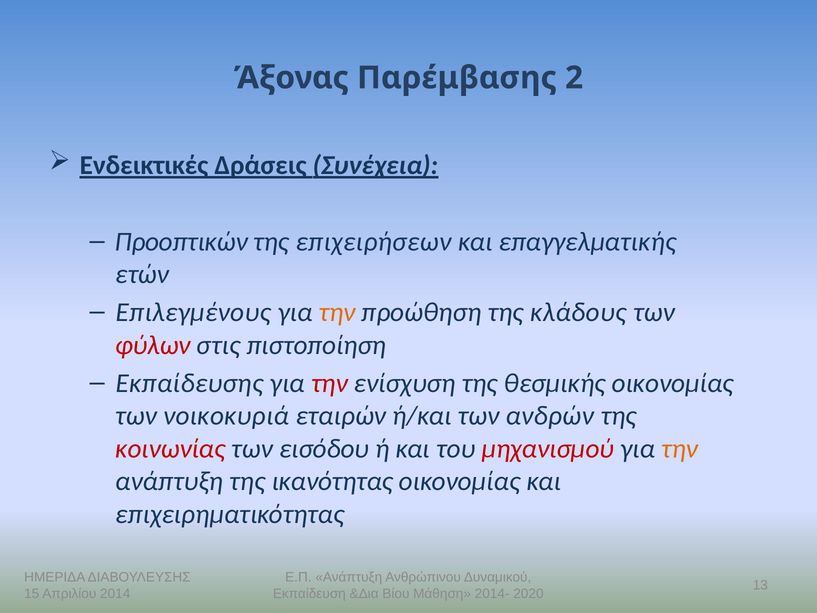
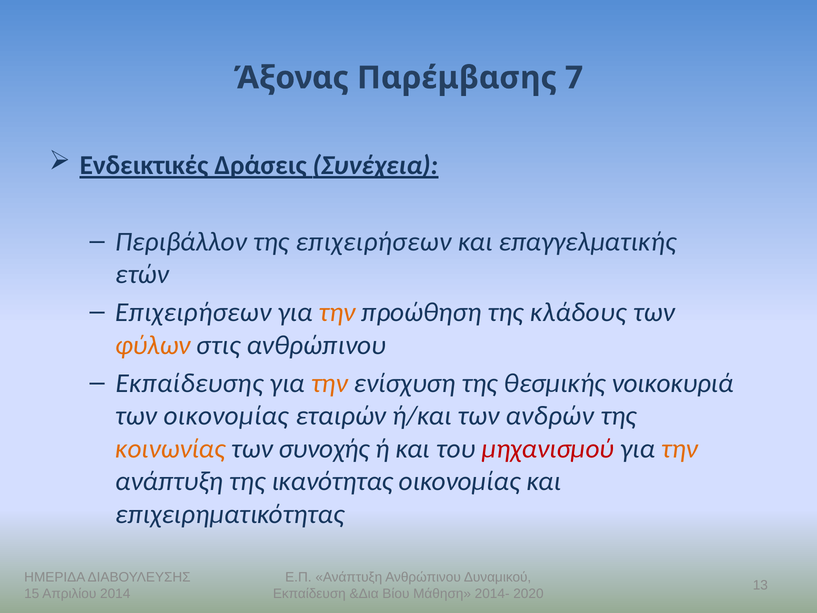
2: 2 -> 7
Προοπτικών: Προοπτικών -> Περιβάλλον
Επιλεγμένους at (193, 312): Επιλεγμένους -> Επιχειρήσεων
φύλων colour: red -> orange
στις πιστοποίηση: πιστοποίηση -> ανθρώπινου
την at (329, 383) colour: red -> orange
θεσμικής οικονομίας: οικονομίας -> νοικοκυριά
των νοικοκυριά: νοικοκυριά -> οικονομίας
κοινωνίας colour: red -> orange
εισόδου: εισόδου -> συνοχής
